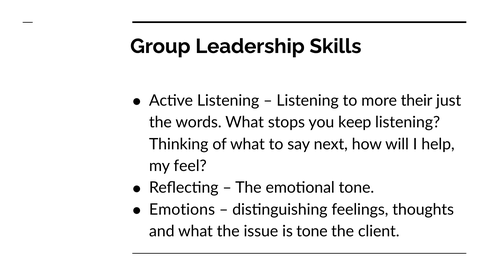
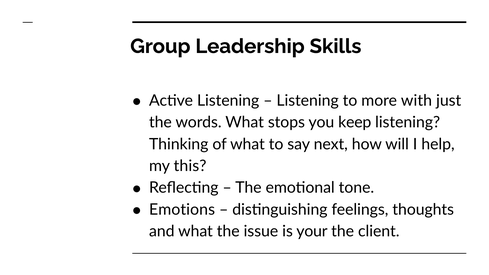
their: their -> with
feel: feel -> this
is tone: tone -> your
